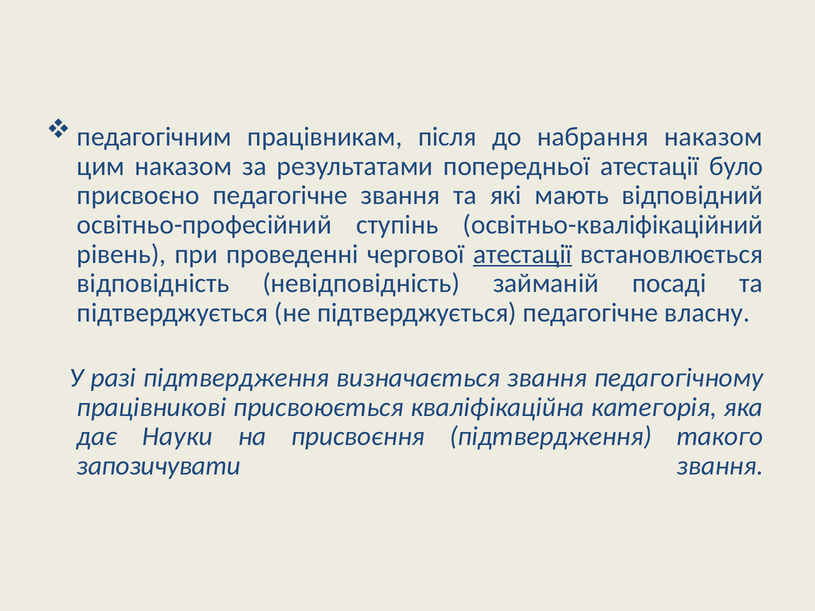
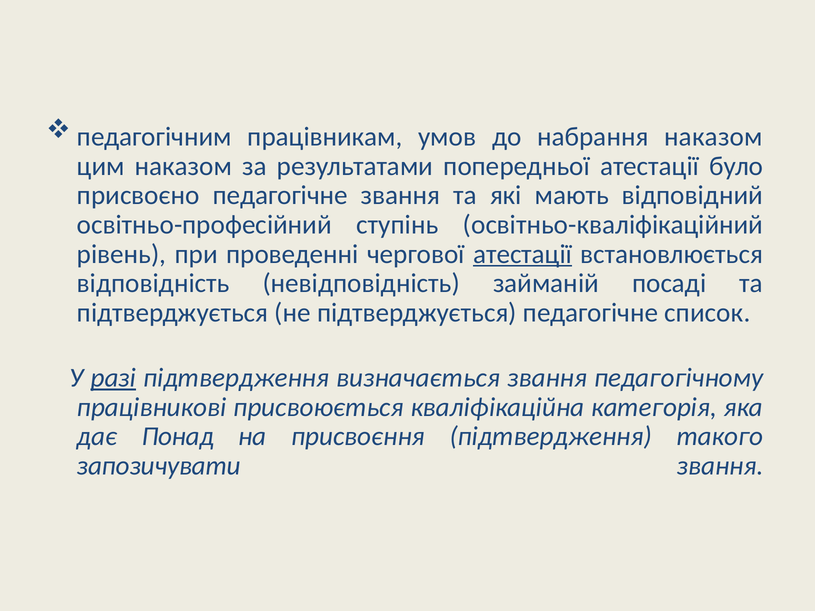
після: після -> умов
власну: власну -> список
разі underline: none -> present
Науки: Науки -> Понад
